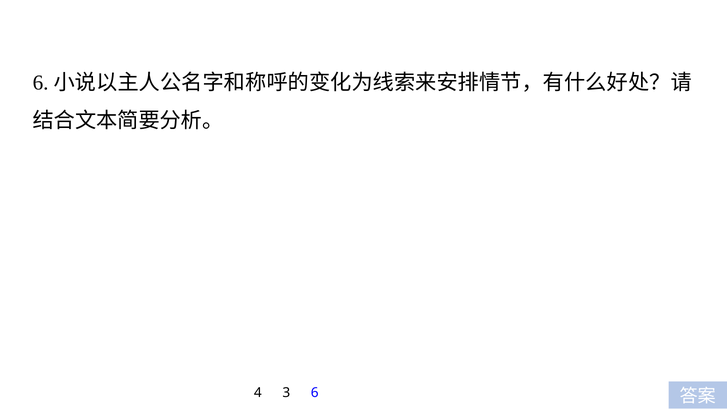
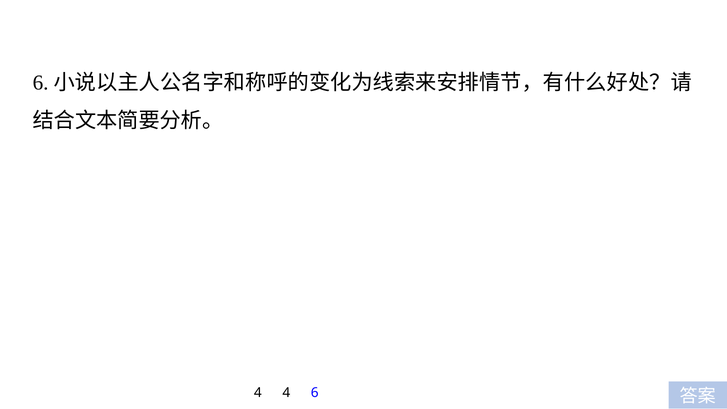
4 3: 3 -> 4
